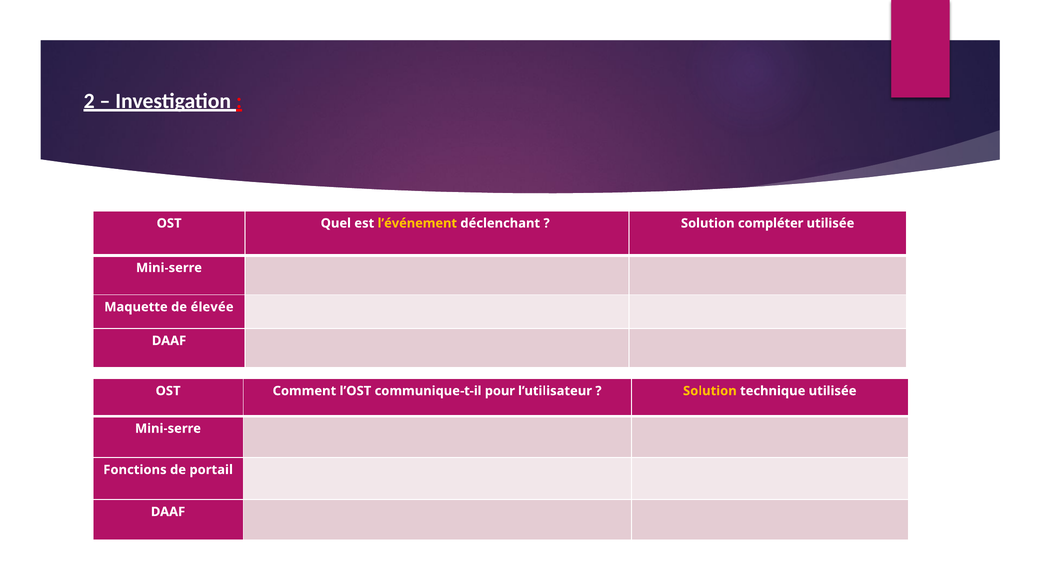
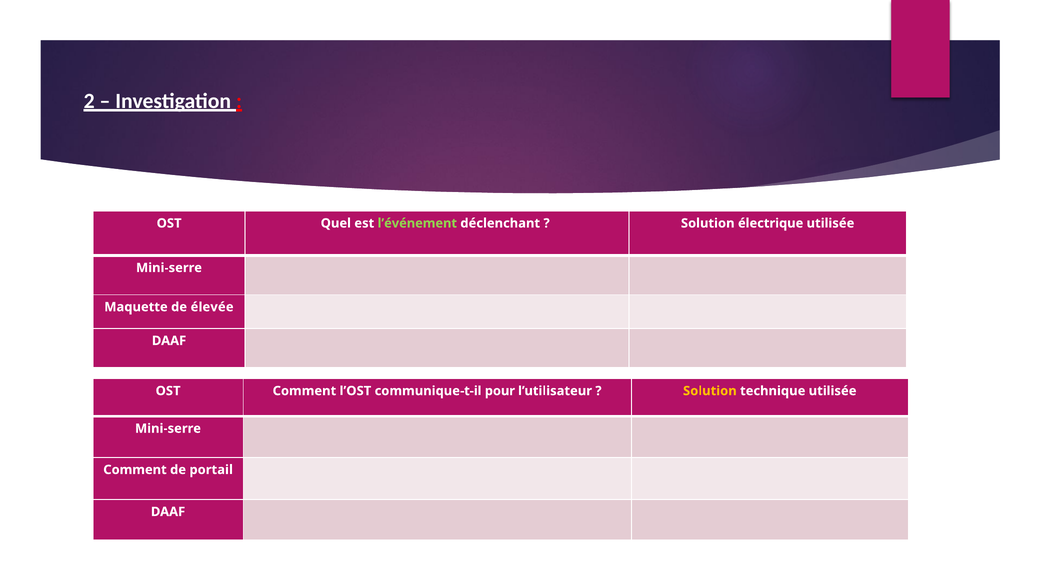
l’événement colour: yellow -> light green
compléter: compléter -> électrique
Fonctions at (135, 470): Fonctions -> Comment
